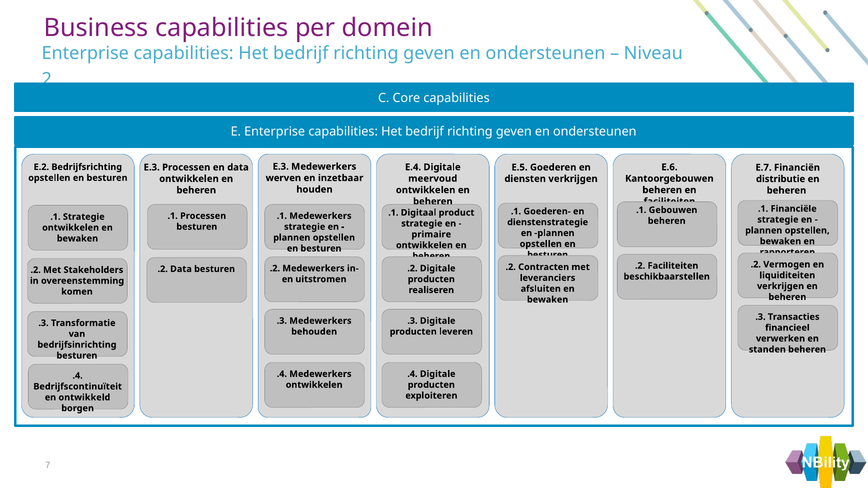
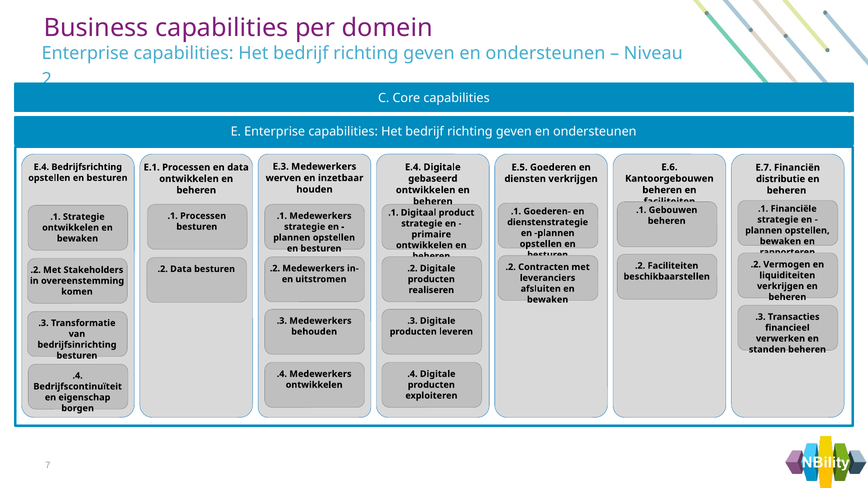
E.2 at (41, 167): E.2 -> E.4
E.3 at (152, 167): E.3 -> E.1
meervoud: meervoud -> gebaseerd
ontwikkeld: ontwikkeld -> eigenschap
